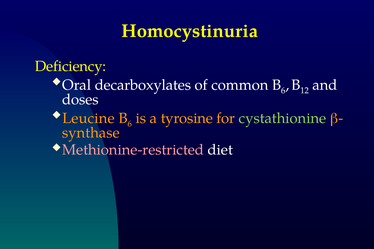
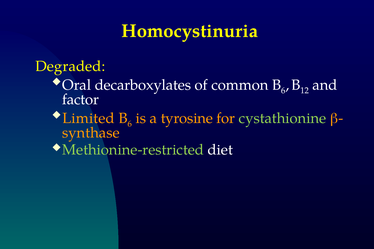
Deficiency: Deficiency -> Degraded
doses: doses -> factor
Leucine: Leucine -> Limited
Methionine-restricted colour: pink -> light green
